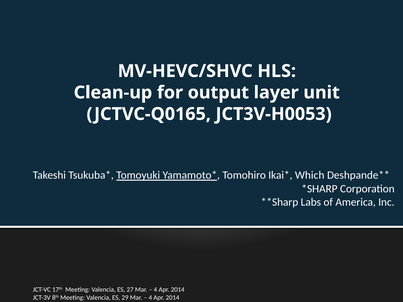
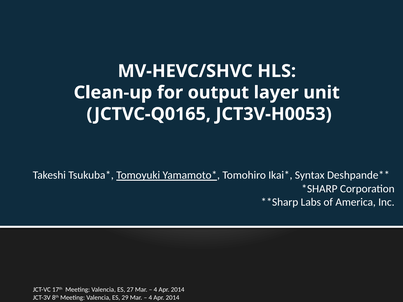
Which: Which -> Syntax
